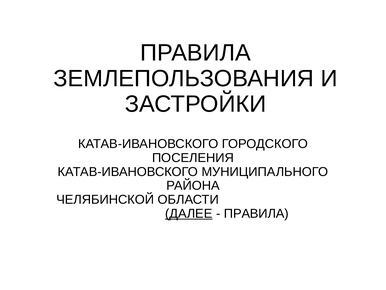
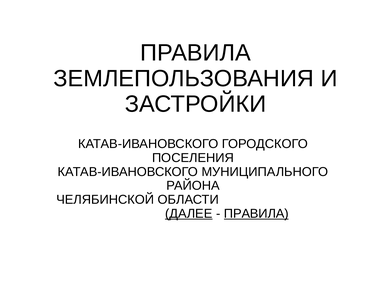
ПРАВИЛА at (256, 213) underline: none -> present
